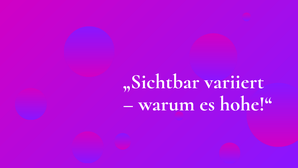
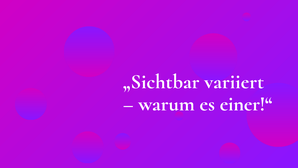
hohe!“: hohe!“ -> einer!“
